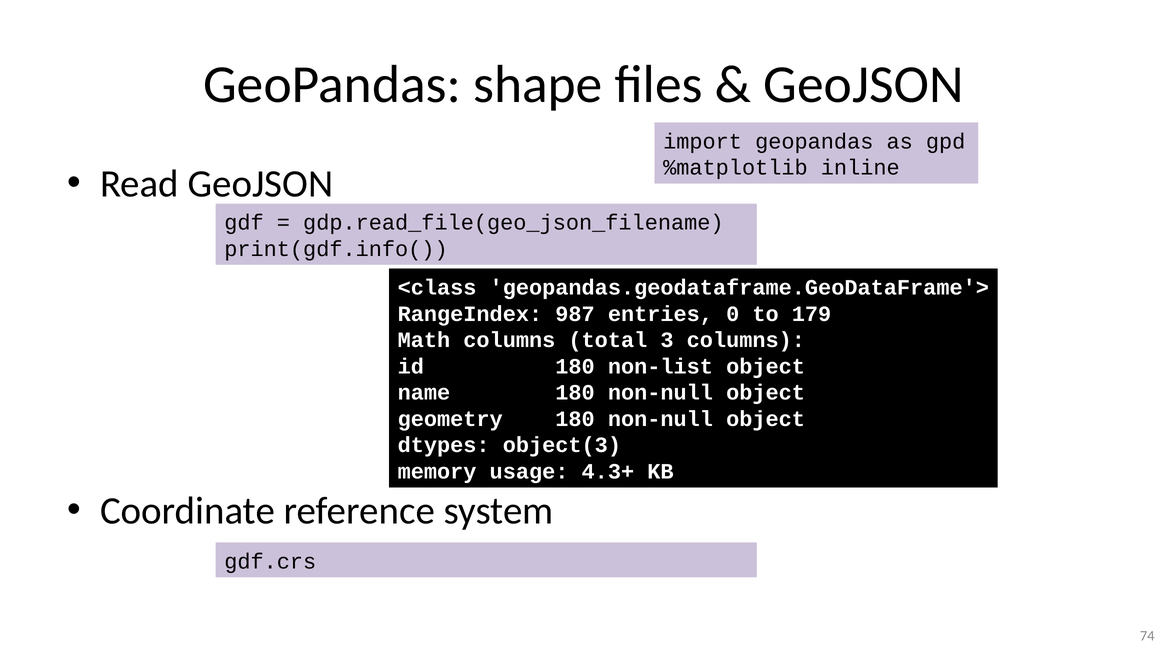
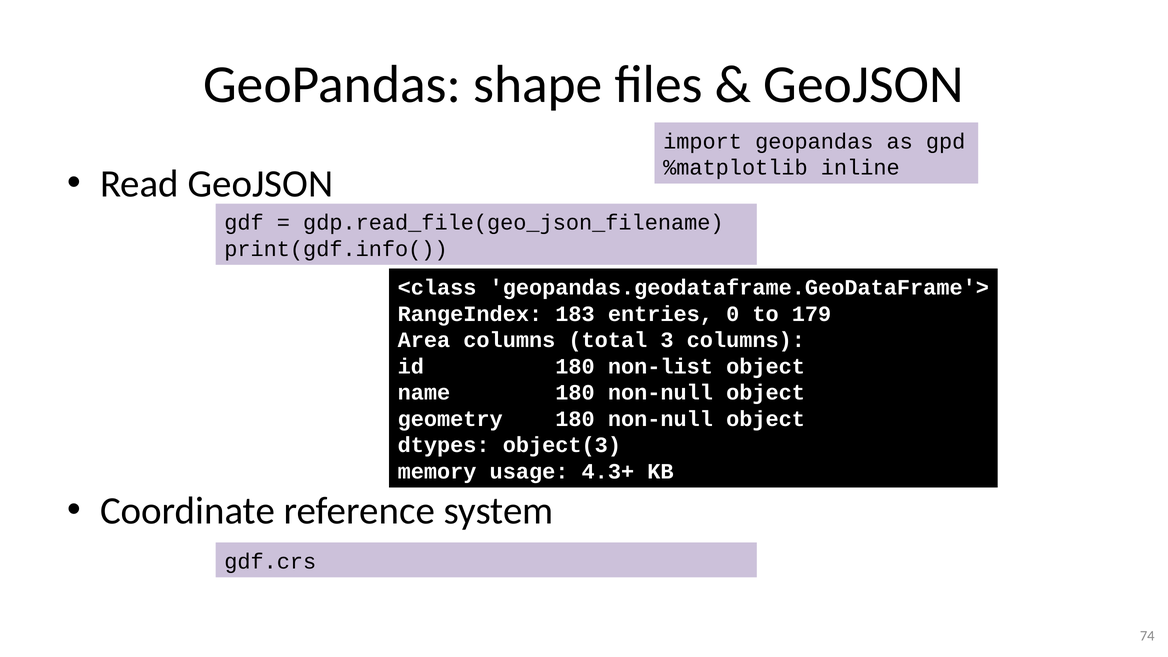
987: 987 -> 183
Math: Math -> Area
